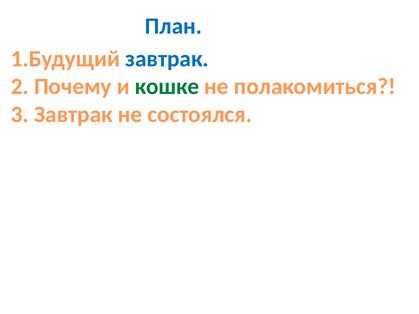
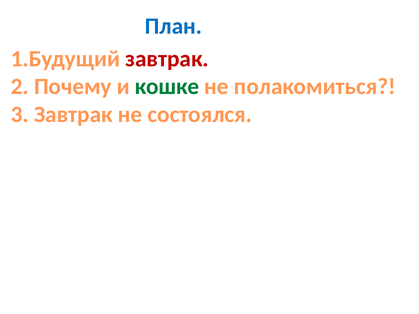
завтрак at (167, 59) colour: blue -> red
